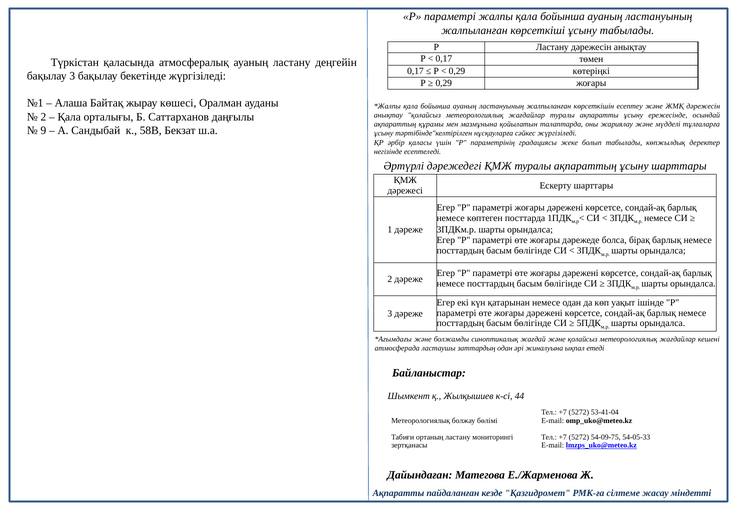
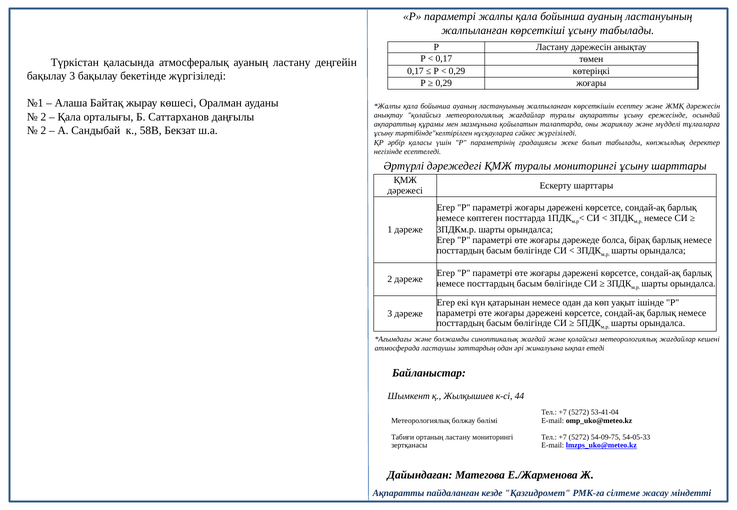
9 at (43, 130): 9 -> 2
туралы ақпараттың: ақпараттың -> мониторингі
